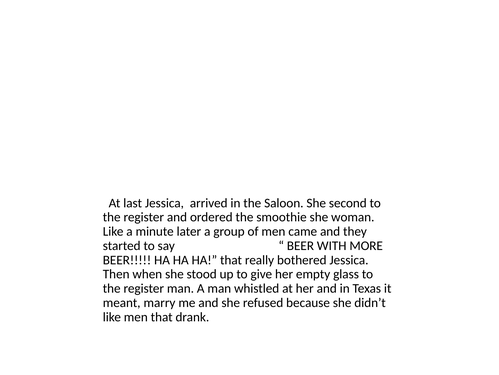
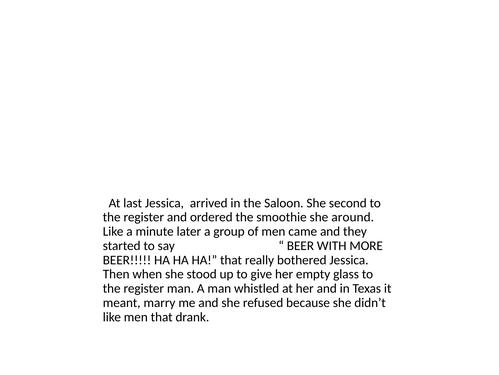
woman: woman -> around
